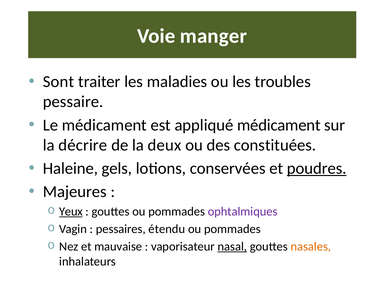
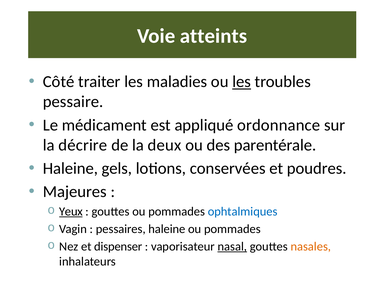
manger: manger -> atteints
Sont: Sont -> Côté
les at (242, 82) underline: none -> present
appliqué médicament: médicament -> ordonnance
constituées: constituées -> parentérale
poudres underline: present -> none
ophtalmiques colour: purple -> blue
pessaires étendu: étendu -> haleine
mauvaise: mauvaise -> dispenser
